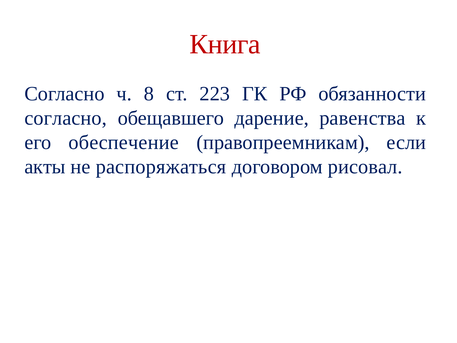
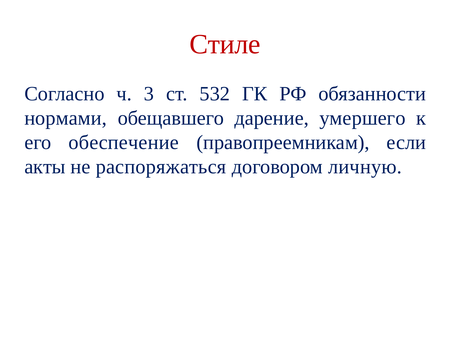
Книга: Книга -> Стиле
8: 8 -> 3
223: 223 -> 532
согласно at (66, 118): согласно -> нормами
равенства: равенства -> умершего
рисовал: рисовал -> личную
